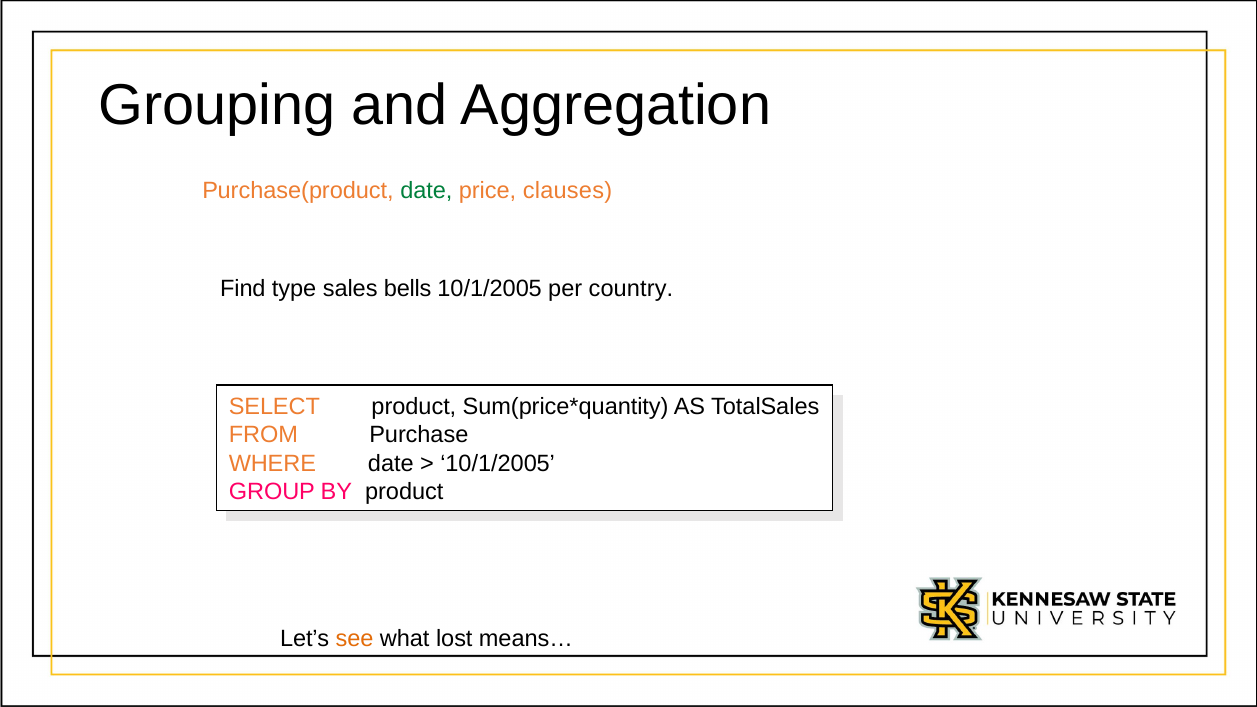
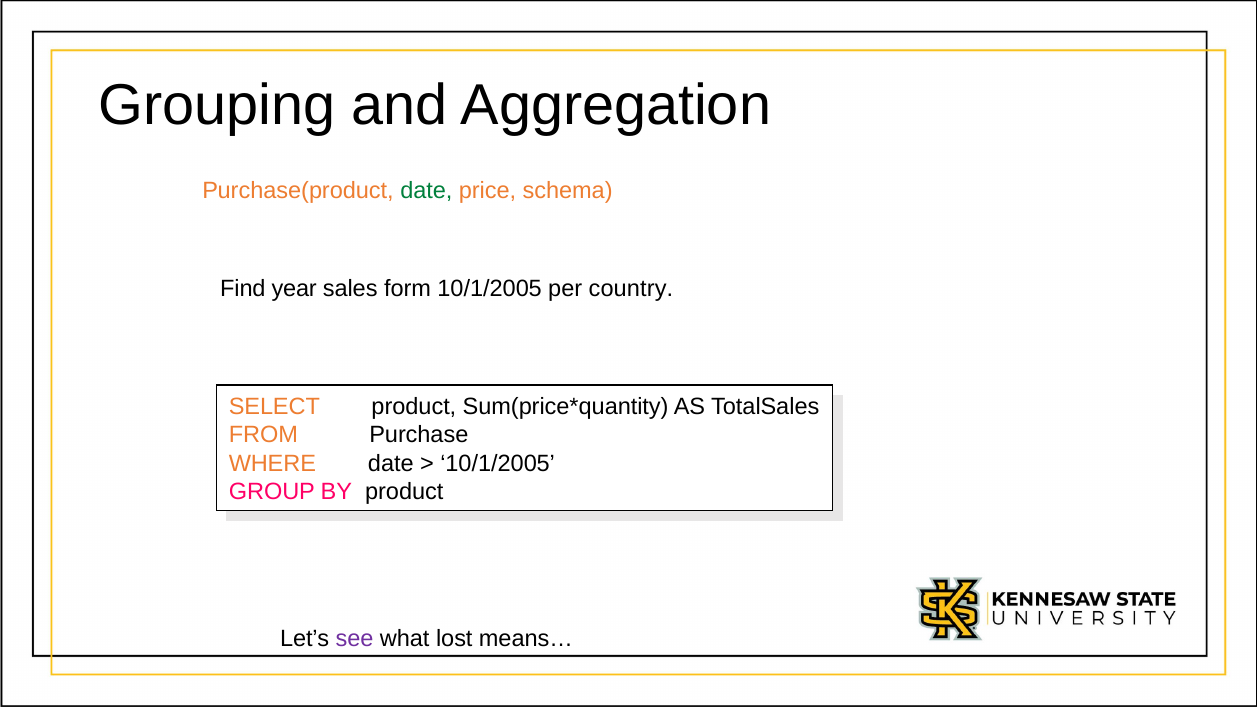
clauses: clauses -> schema
type: type -> year
bells: bells -> form
see colour: orange -> purple
